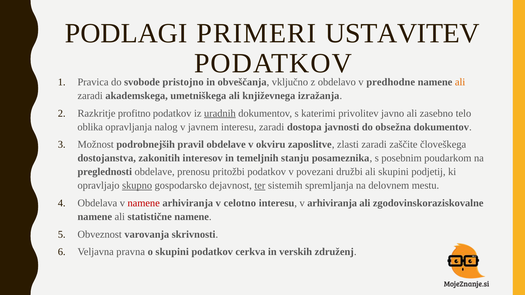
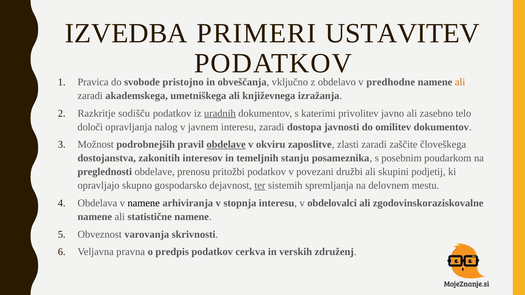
PODLAGI: PODLAGI -> IZVEDBA
profitno: profitno -> sodišču
oblika: oblika -> določi
obsežna: obsežna -> omilitev
obdelave at (226, 145) underline: none -> present
skupno underline: present -> none
namene at (144, 203) colour: red -> black
celotno: celotno -> stopnja
v arhiviranja: arhiviranja -> obdelovalci
o skupini: skupini -> predpis
